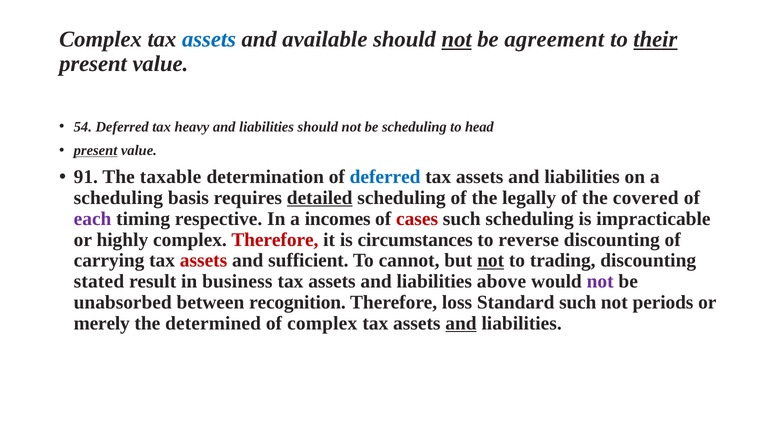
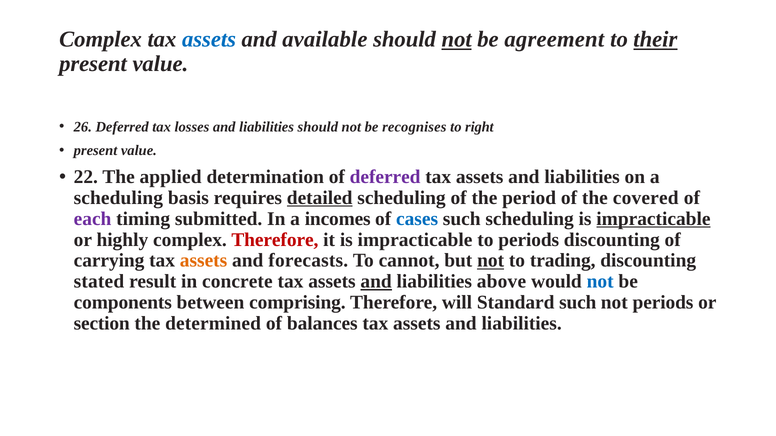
54: 54 -> 26
heavy: heavy -> losses
be scheduling: scheduling -> recognises
head: head -> right
present at (95, 151) underline: present -> none
91: 91 -> 22
taxable: taxable -> applied
deferred at (385, 177) colour: blue -> purple
legally: legally -> period
respective: respective -> submitted
cases colour: red -> blue
impracticable at (653, 219) underline: none -> present
it is circumstances: circumstances -> impracticable
to reverse: reverse -> periods
assets at (204, 261) colour: red -> orange
sufficient: sufficient -> forecasts
business: business -> concrete
and at (376, 282) underline: none -> present
not at (600, 282) colour: purple -> blue
unabsorbed: unabsorbed -> components
recognition: recognition -> comprising
loss: loss -> will
merely: merely -> section
of complex: complex -> balances
and at (461, 324) underline: present -> none
